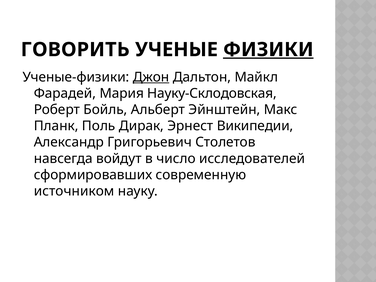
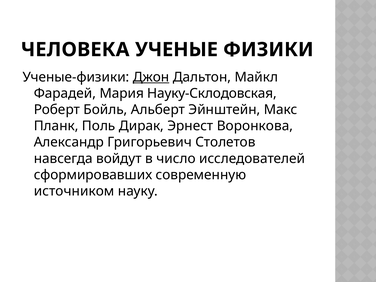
ГОВОРИТЬ: ГОВОРИТЬ -> ЧЕЛОВЕКА
ФИЗИКИ underline: present -> none
Википедии: Википедии -> Воронкова
